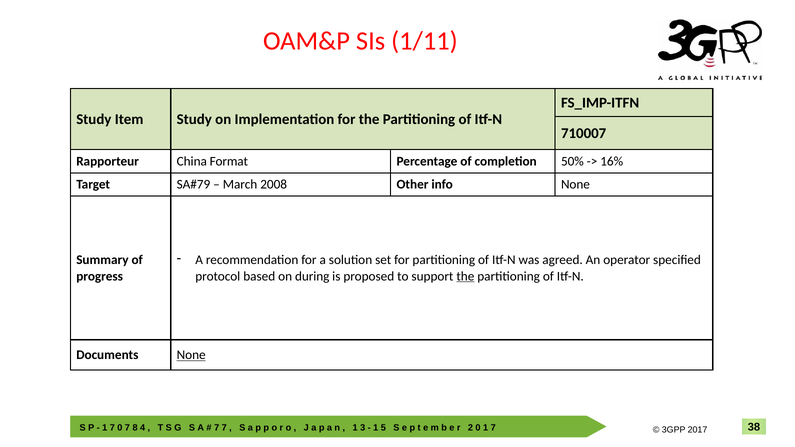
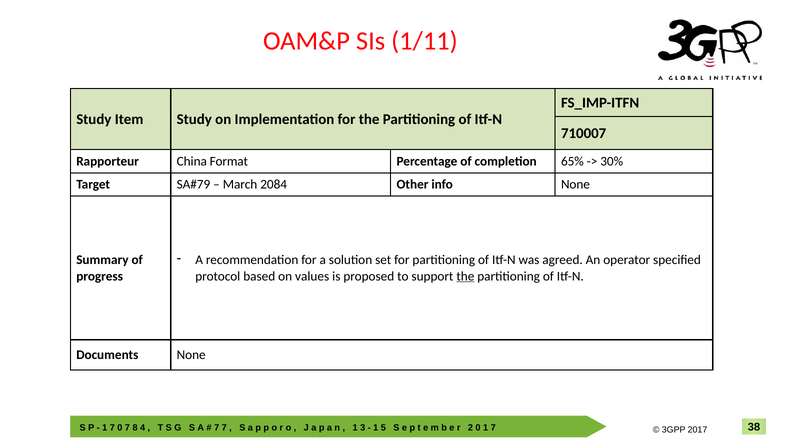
50%: 50% -> 65%
16%: 16% -> 30%
2008: 2008 -> 2084
during: during -> values
None at (191, 355) underline: present -> none
